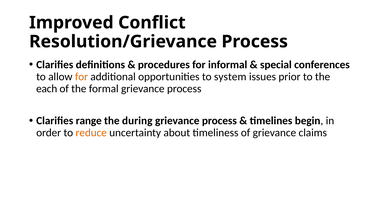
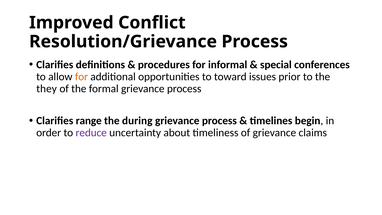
system: system -> toward
each: each -> they
reduce colour: orange -> purple
